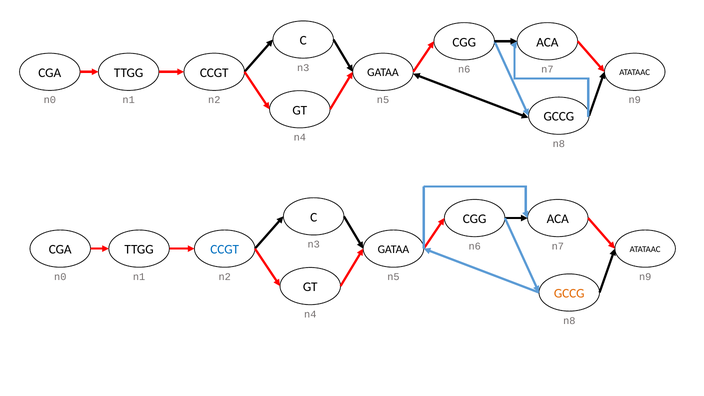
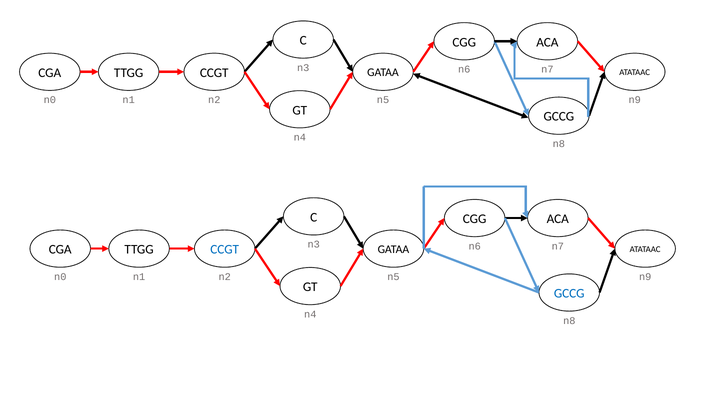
GCCG at (569, 293) colour: orange -> blue
